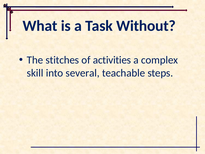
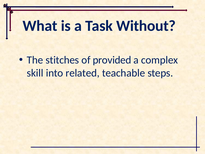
activities: activities -> provided
several: several -> related
